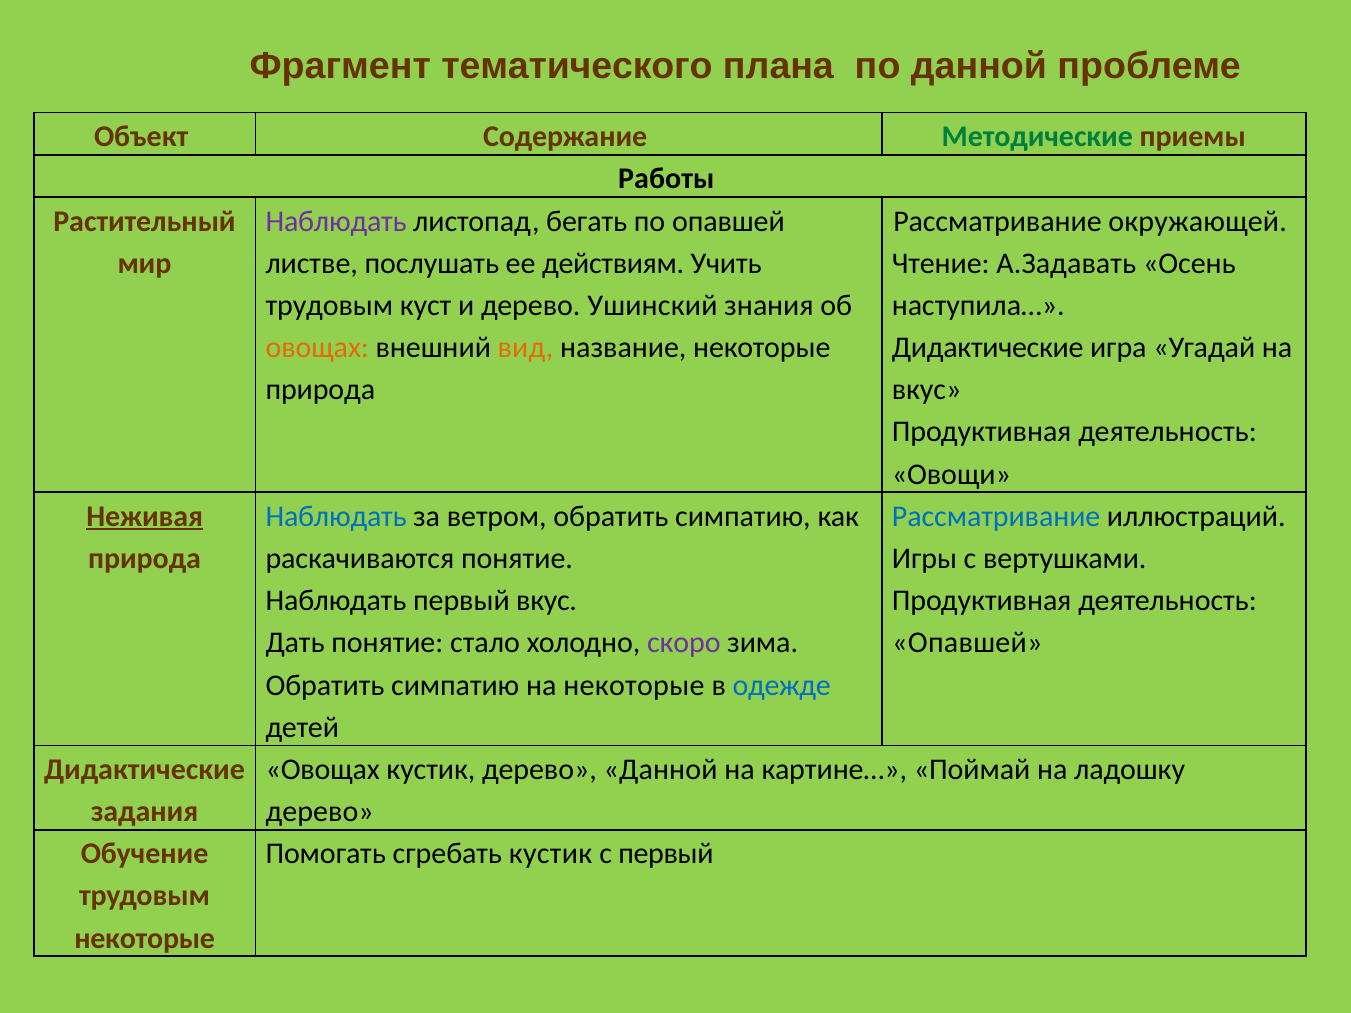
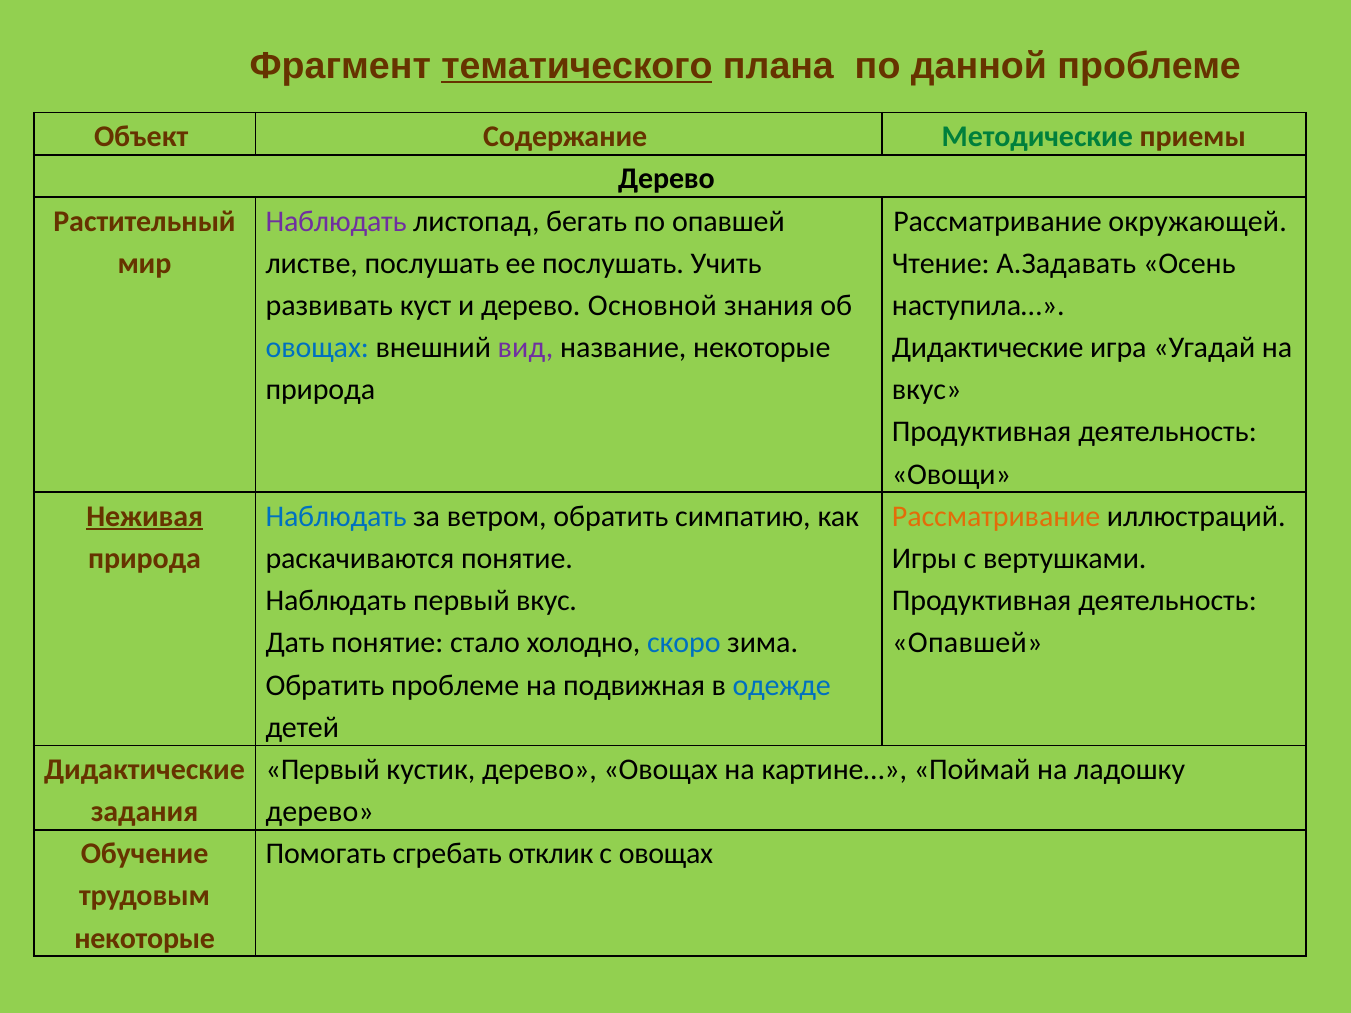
тематического underline: none -> present
Работы at (666, 179): Работы -> Дерево
ее действиям: действиям -> послушать
трудовым at (329, 306): трудовым -> развивать
Ушинский: Ушинский -> Основной
овощах at (317, 348) colour: orange -> blue
вид colour: orange -> purple
Рассматривание at (996, 517) colour: blue -> orange
скоро colour: purple -> blue
симпатию at (455, 685): симпатию -> проблеме
на некоторые: некоторые -> подвижная
Овощах at (323, 770): Овощах -> Первый
дерево Данной: Данной -> Овощах
сгребать кустик: кустик -> отклик
с первый: первый -> овощах
